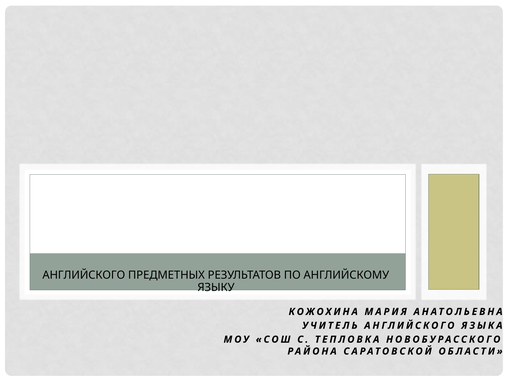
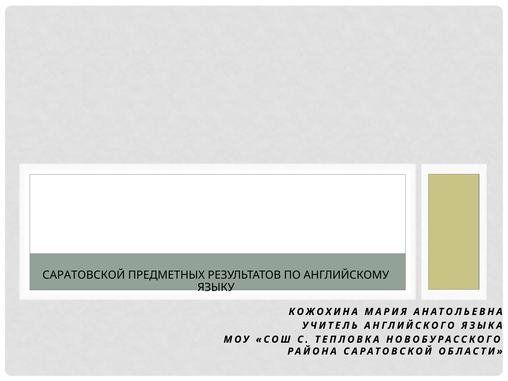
АНГЛИЙСКОГО at (84, 275): АНГЛИЙСКОГО -> САРАТОВСКОЙ
